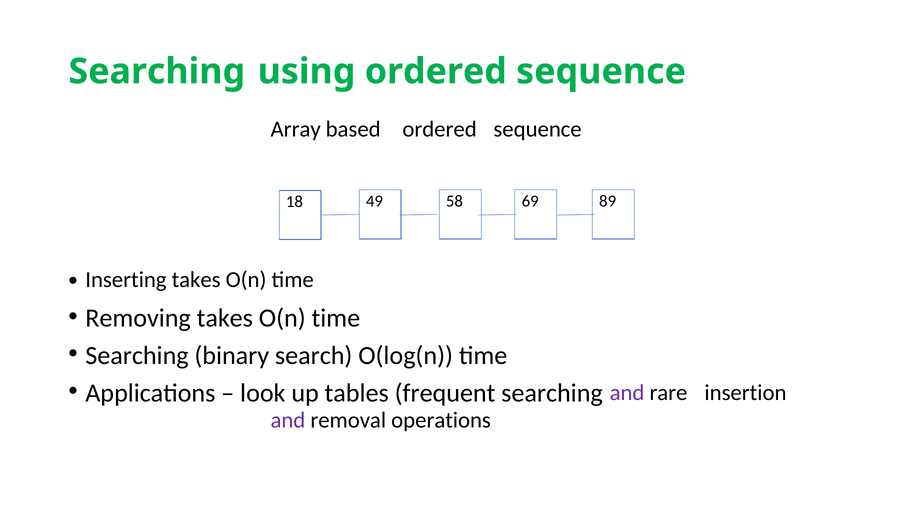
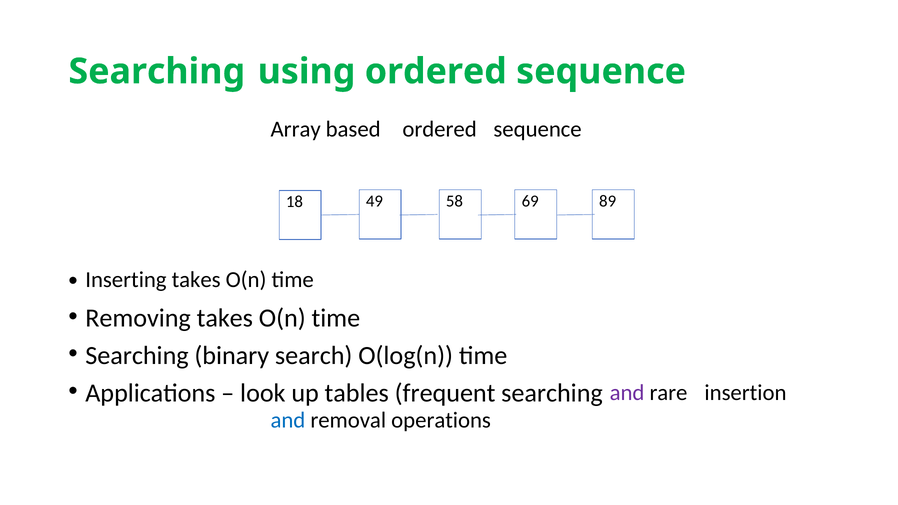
and at (288, 421) colour: purple -> blue
